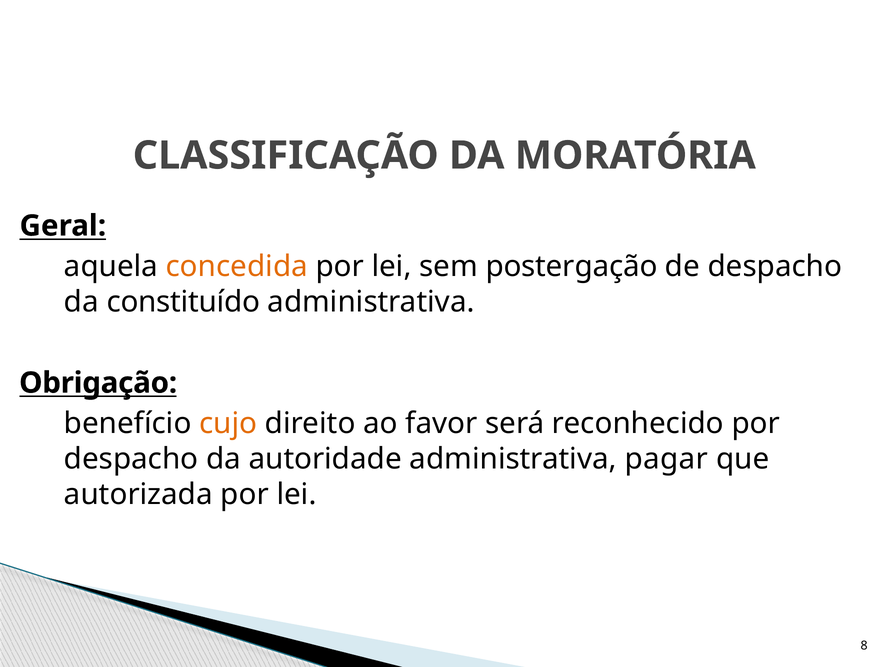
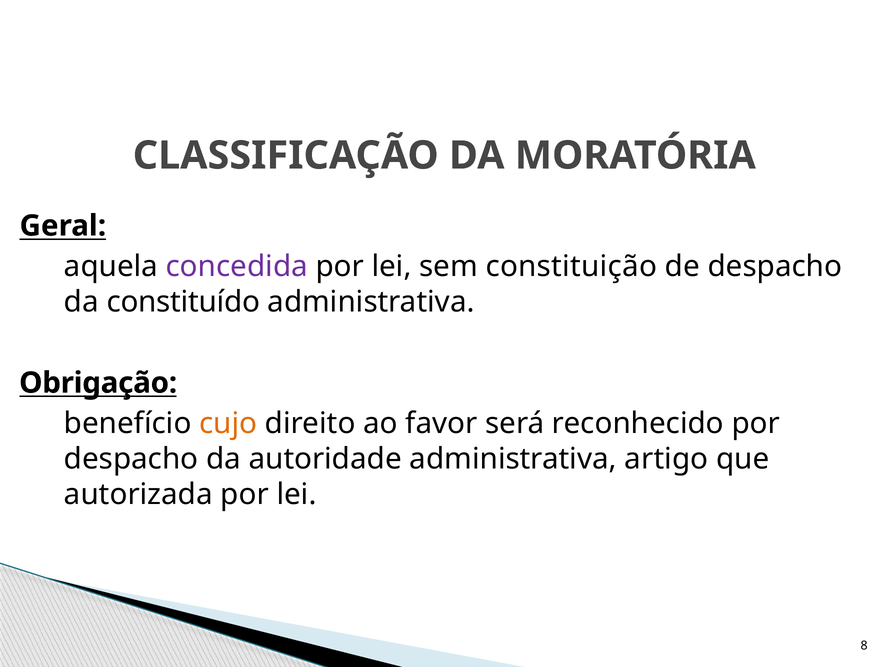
concedida colour: orange -> purple
postergação: postergação -> constituição
pagar: pagar -> artigo
